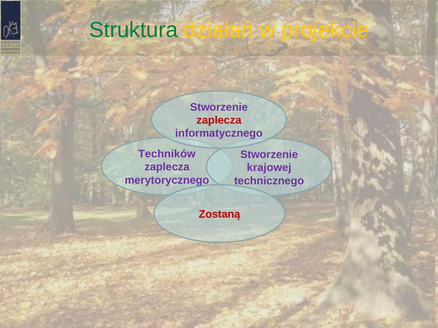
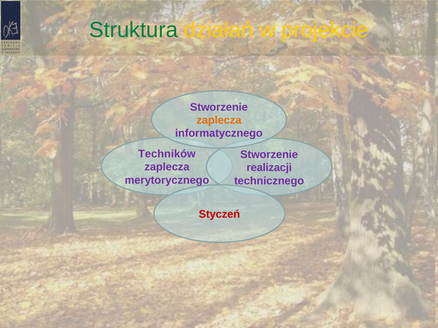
zaplecza at (219, 120) colour: red -> orange
krajowej: krajowej -> realizacji
Zostaną: Zostaną -> Styczeń
